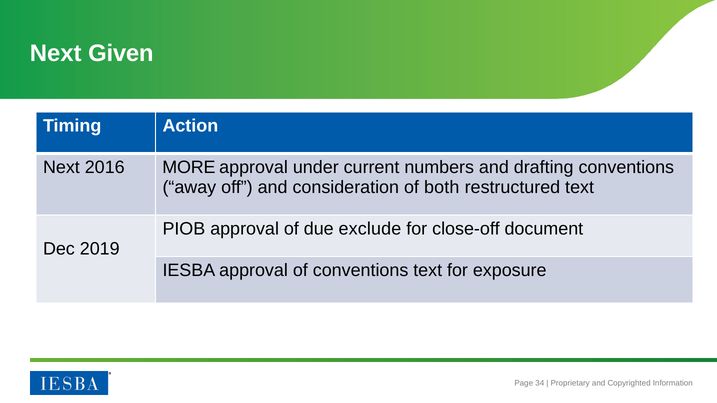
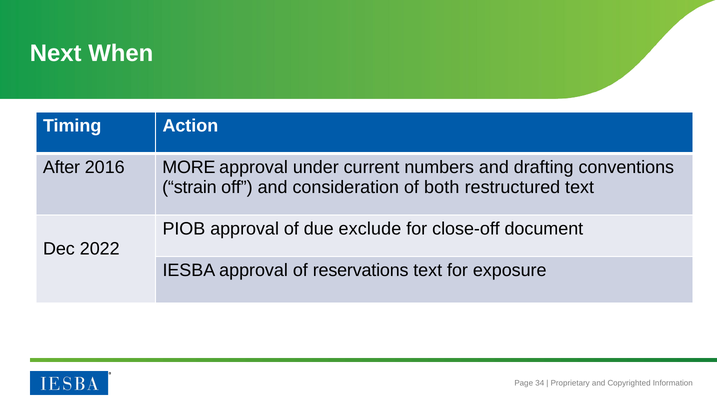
Given: Given -> When
Next at (61, 168): Next -> After
away: away -> strain
2019: 2019 -> 2022
of conventions: conventions -> reservations
